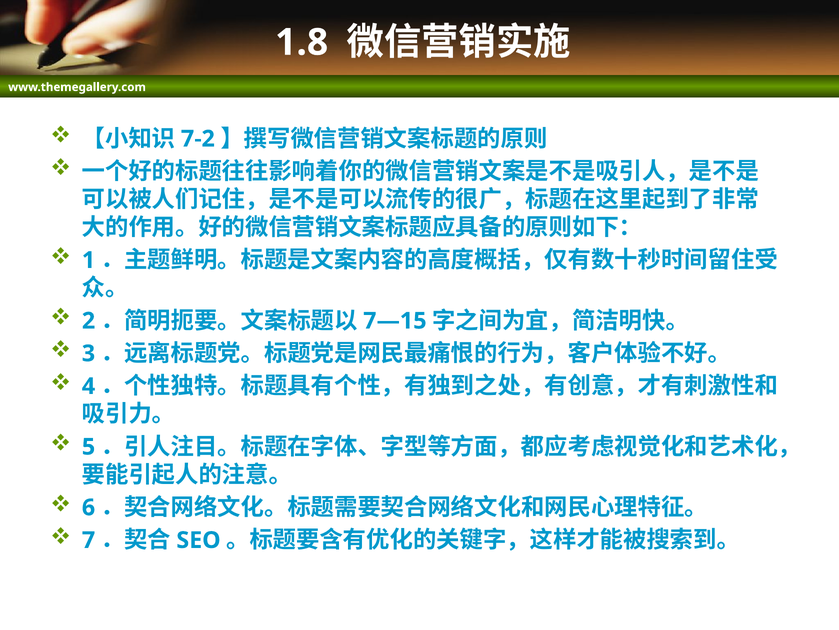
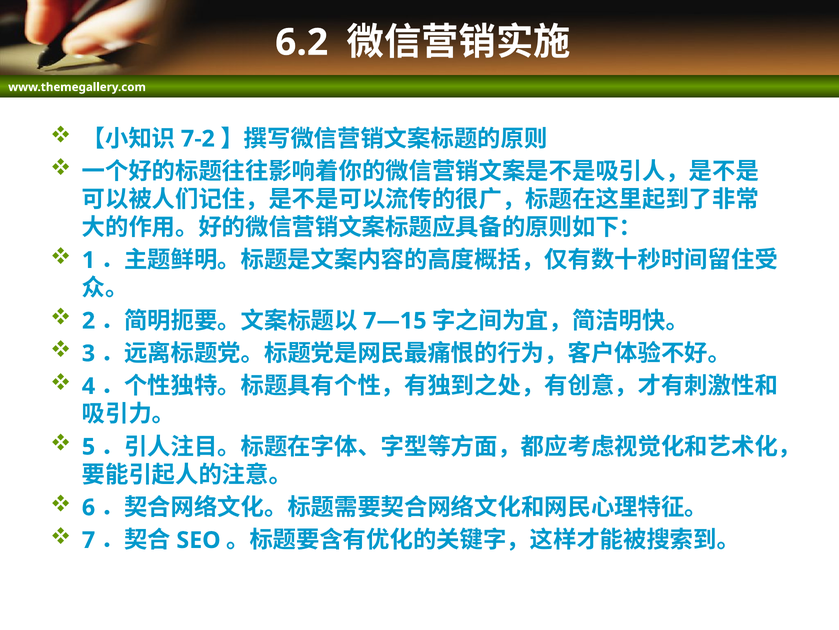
1.8: 1.8 -> 6.2
